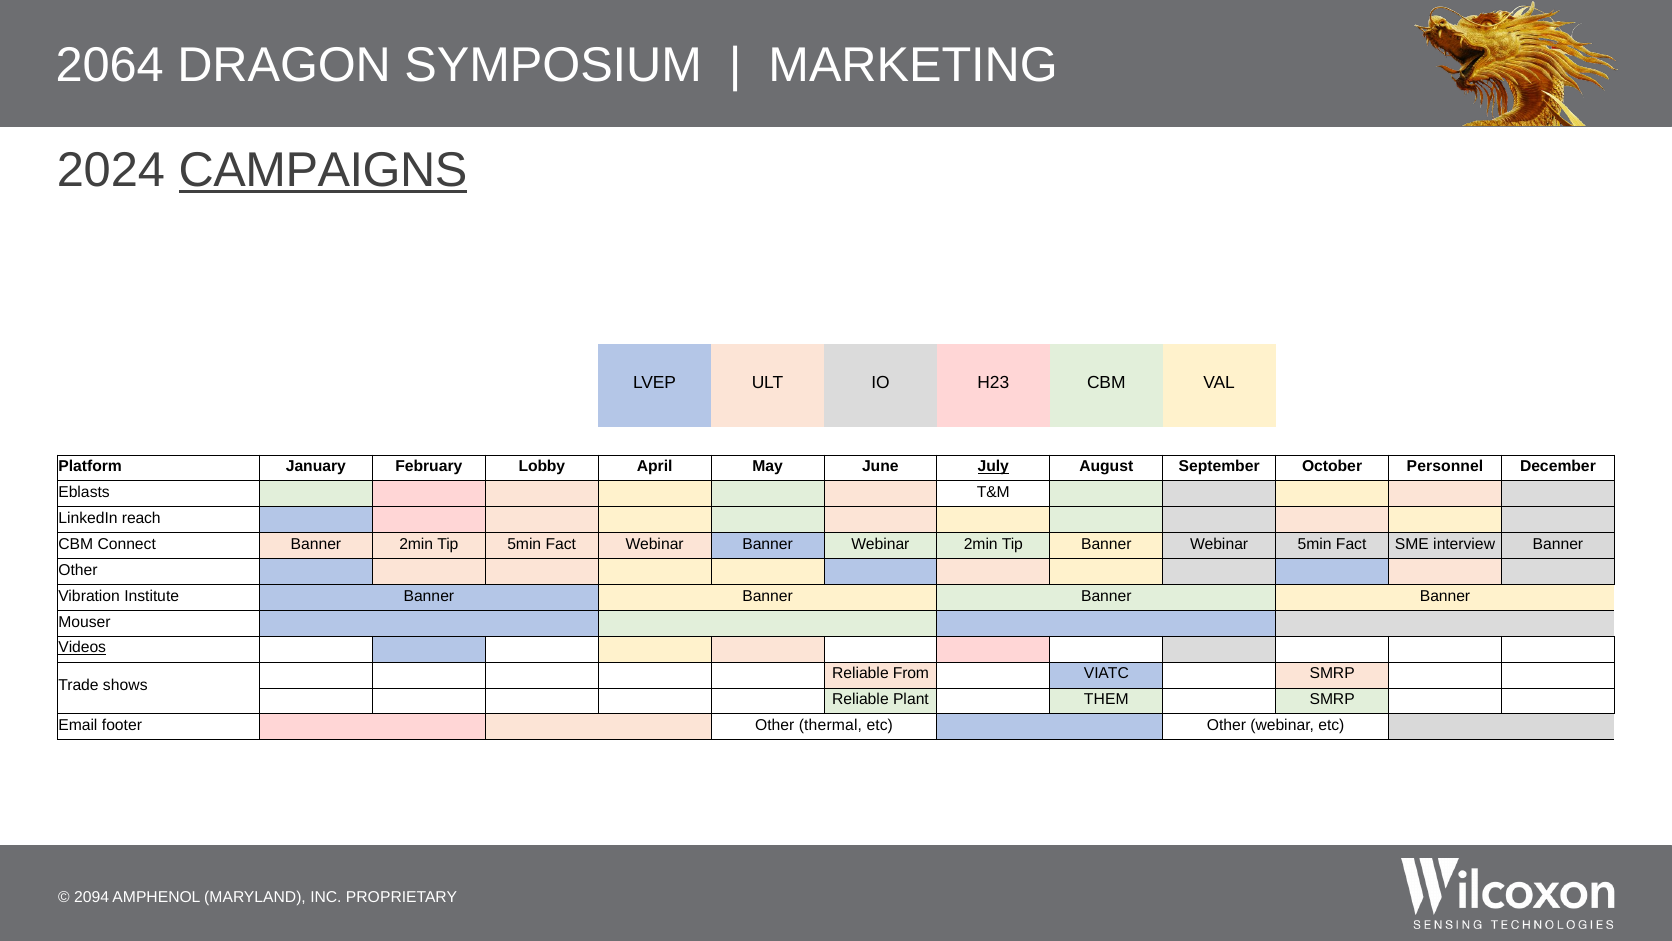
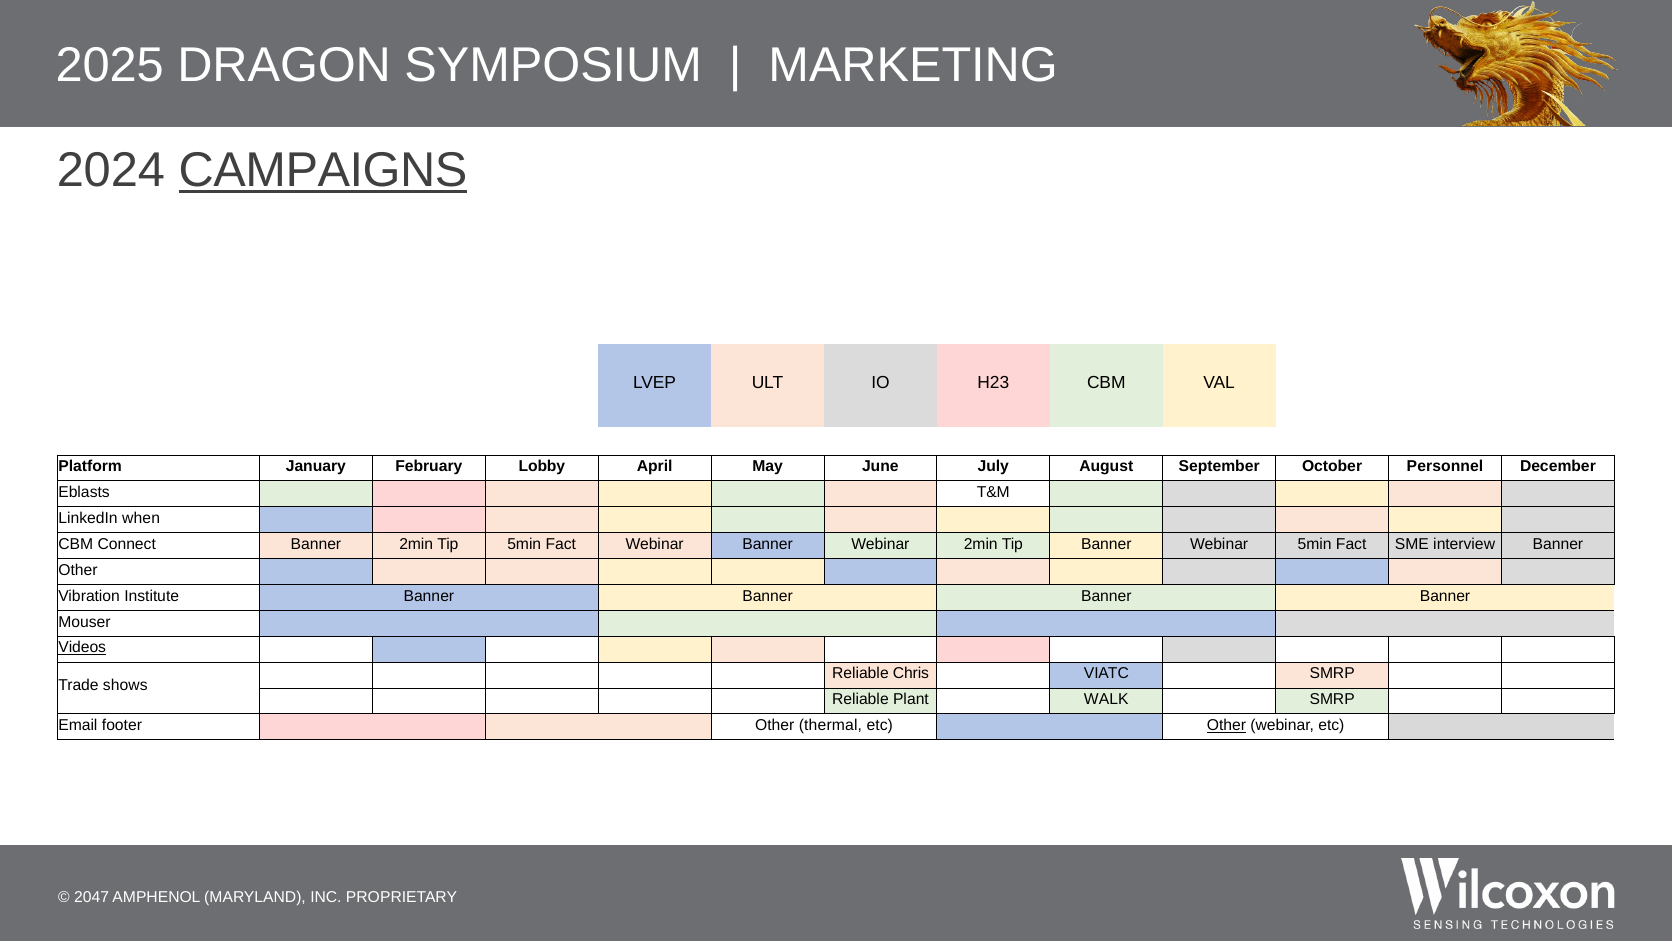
2064: 2064 -> 2025
July underline: present -> none
reach: reach -> when
From: From -> Chris
THEM: THEM -> WALK
Other at (1226, 725) underline: none -> present
2094: 2094 -> 2047
